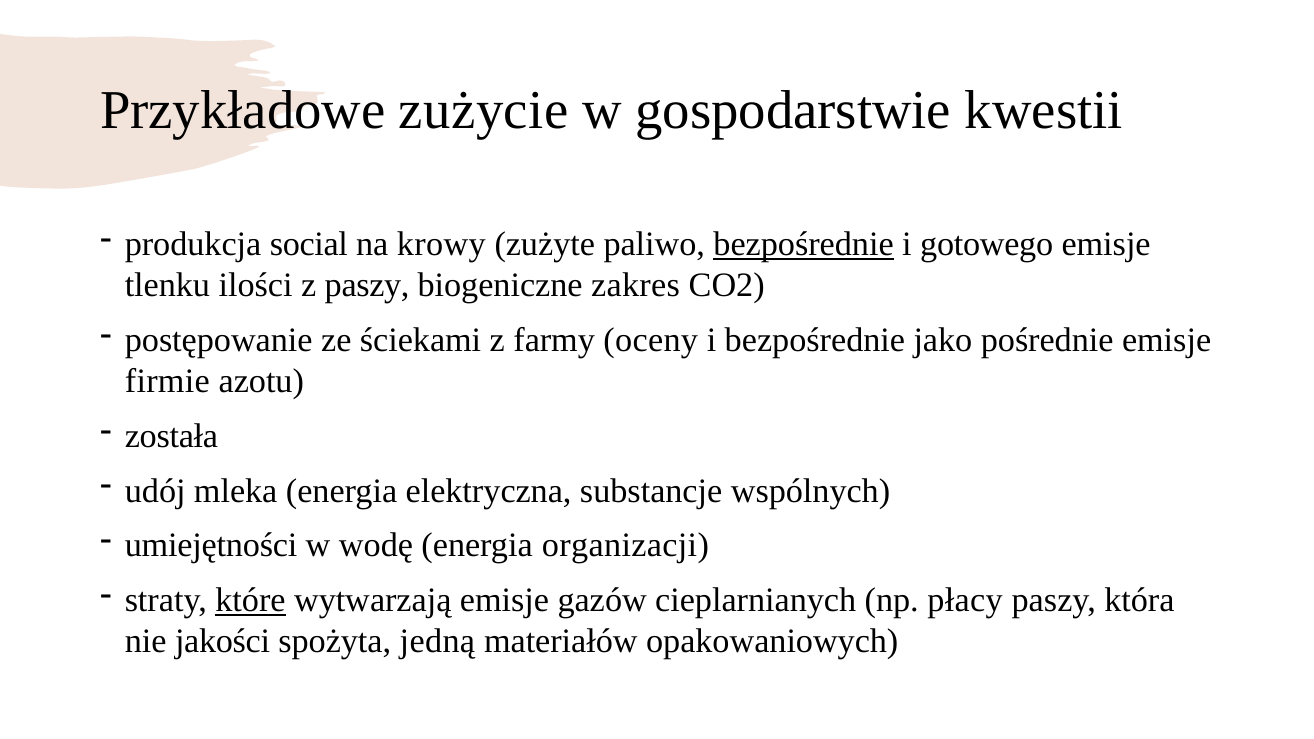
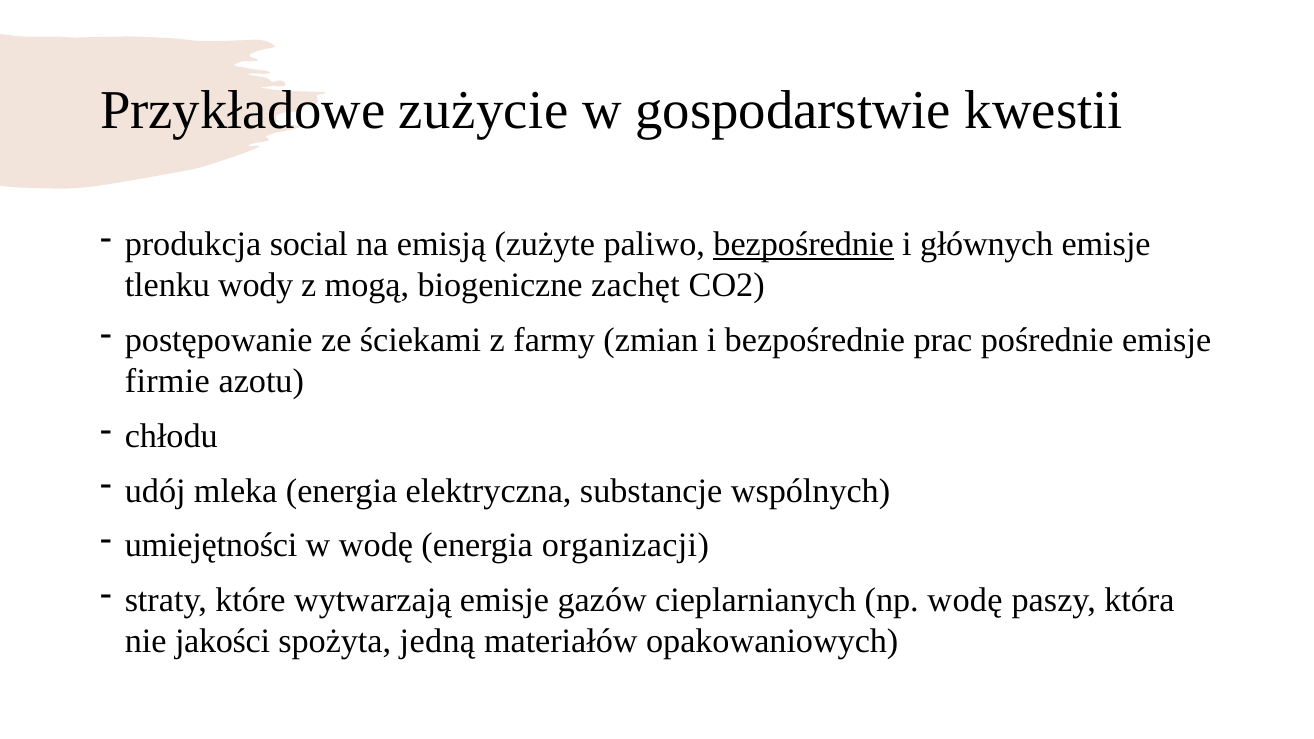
krowy: krowy -> emisją
gotowego: gotowego -> głównych
ilości: ilości -> wody
z paszy: paszy -> mogą
zakres: zakres -> zachęt
oceny: oceny -> zmian
jako: jako -> prac
została: została -> chłodu
które underline: present -> none
np płacy: płacy -> wodę
